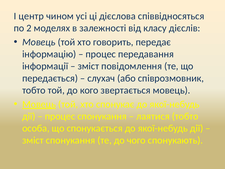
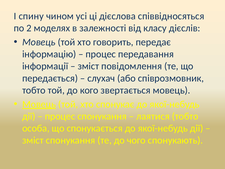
центр: центр -> спину
